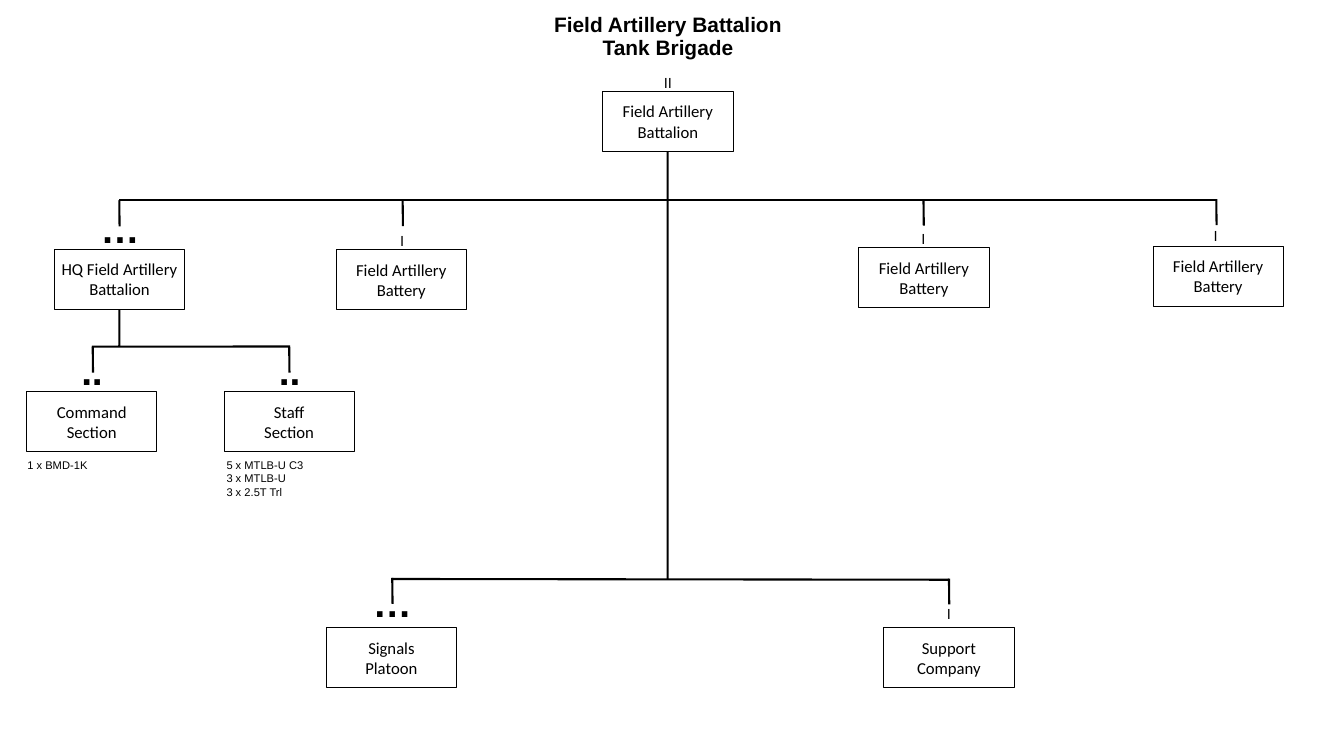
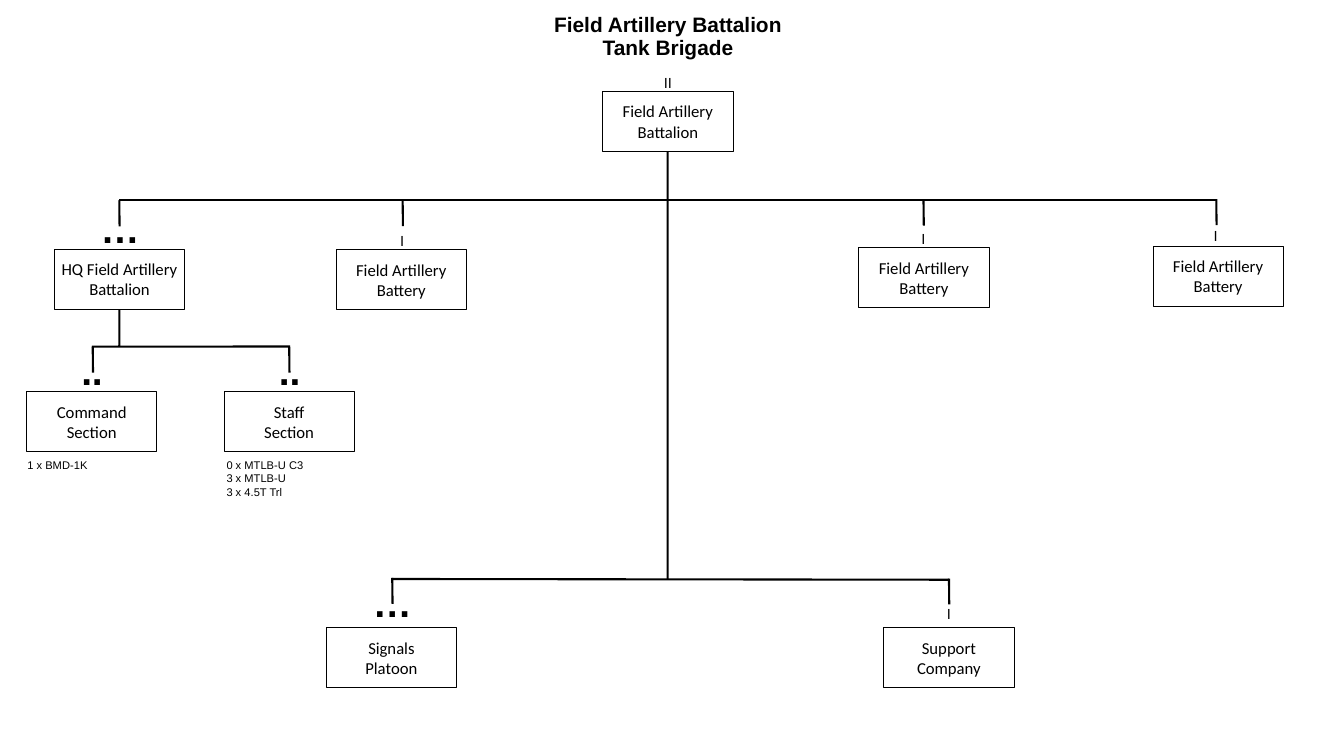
5: 5 -> 0
2.5T: 2.5T -> 4.5T
